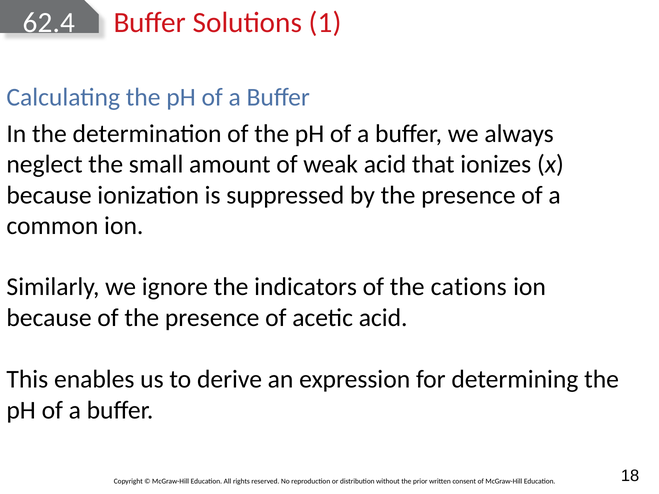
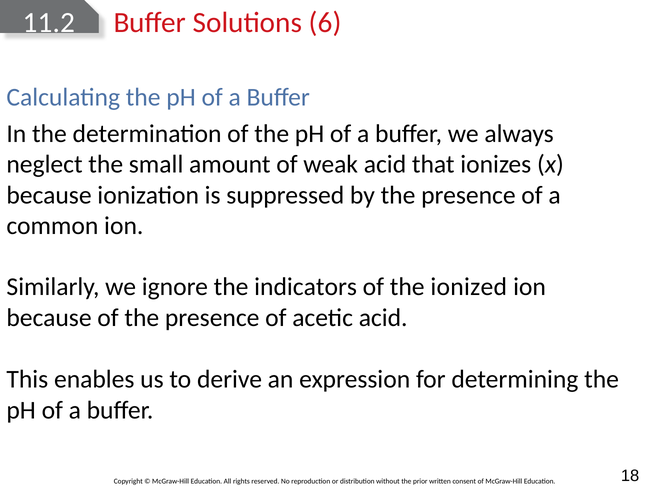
62.4: 62.4 -> 11.2
1: 1 -> 6
cations: cations -> ionized
